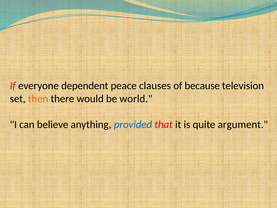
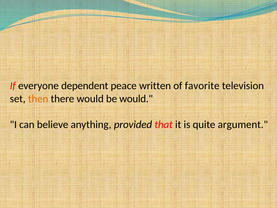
clauses: clauses -> written
because: because -> favorite
be world: world -> would
provided colour: blue -> black
